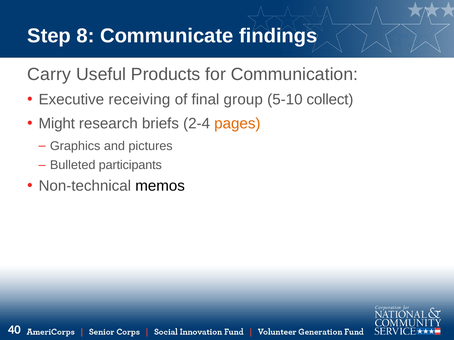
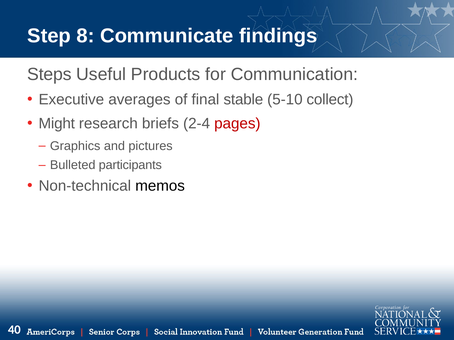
Carry: Carry -> Steps
receiving: receiving -> averages
group: group -> stable
pages colour: orange -> red
